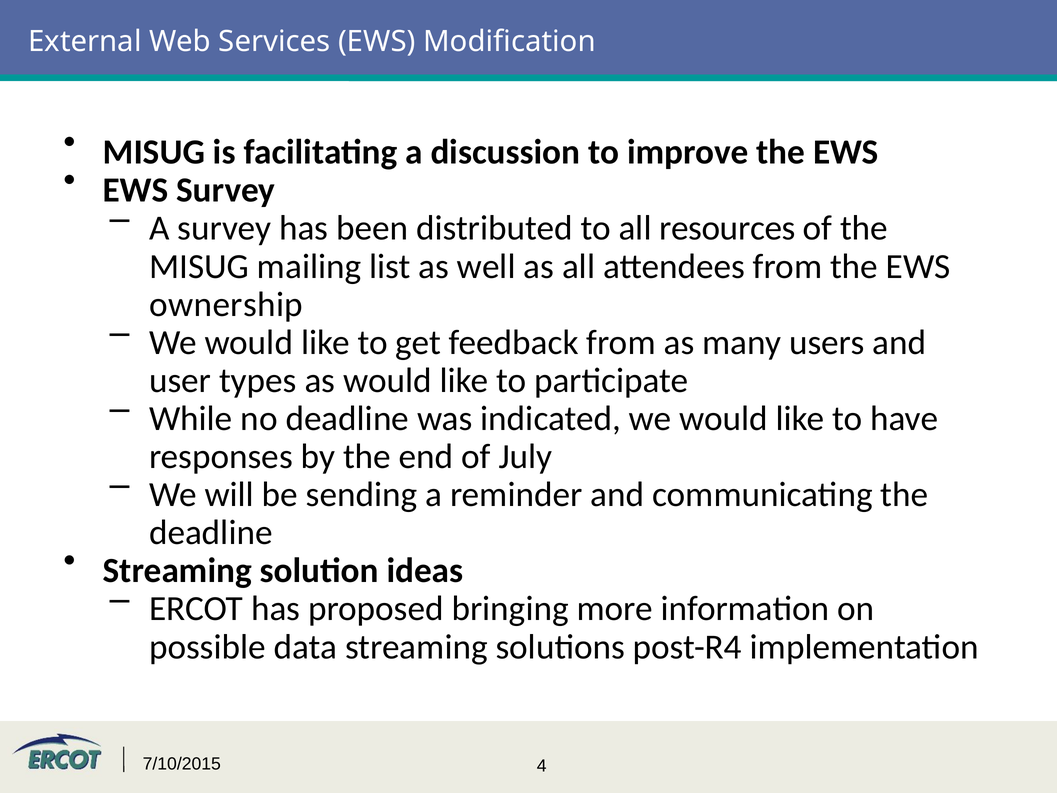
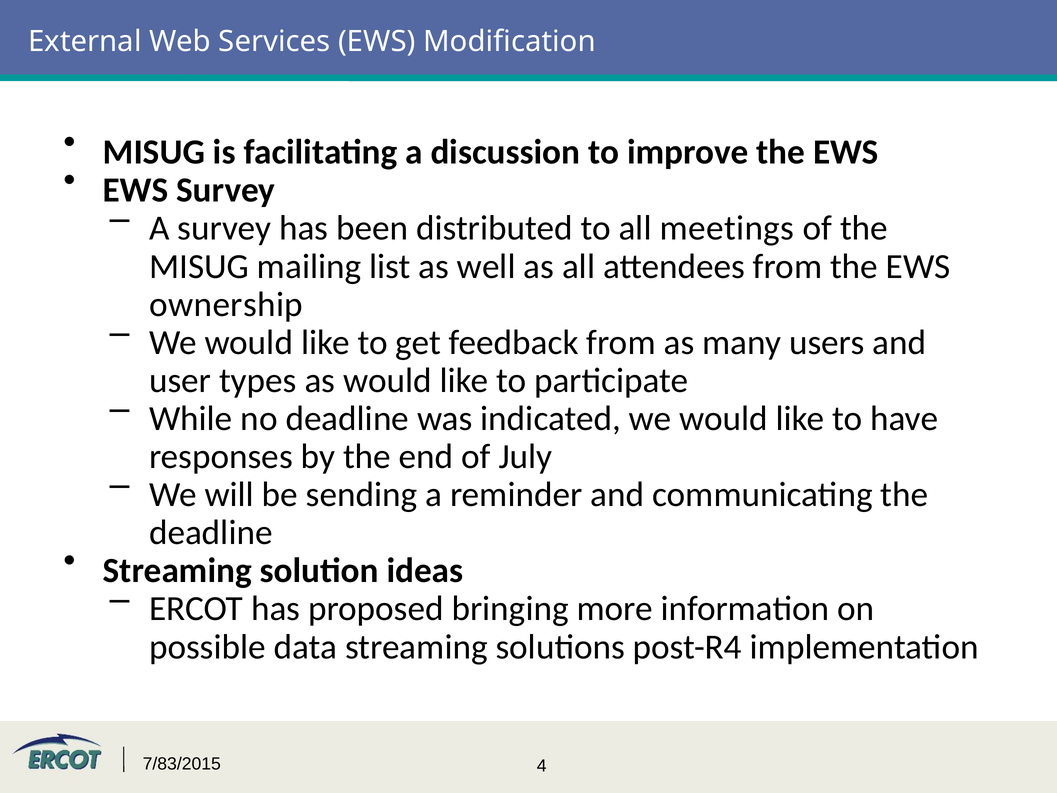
resources: resources -> meetings
7/10/2015: 7/10/2015 -> 7/83/2015
